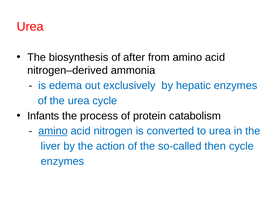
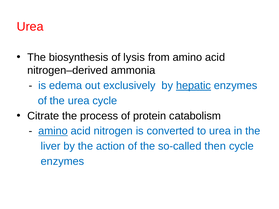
after: after -> lysis
hepatic underline: none -> present
Infants: Infants -> Citrate
